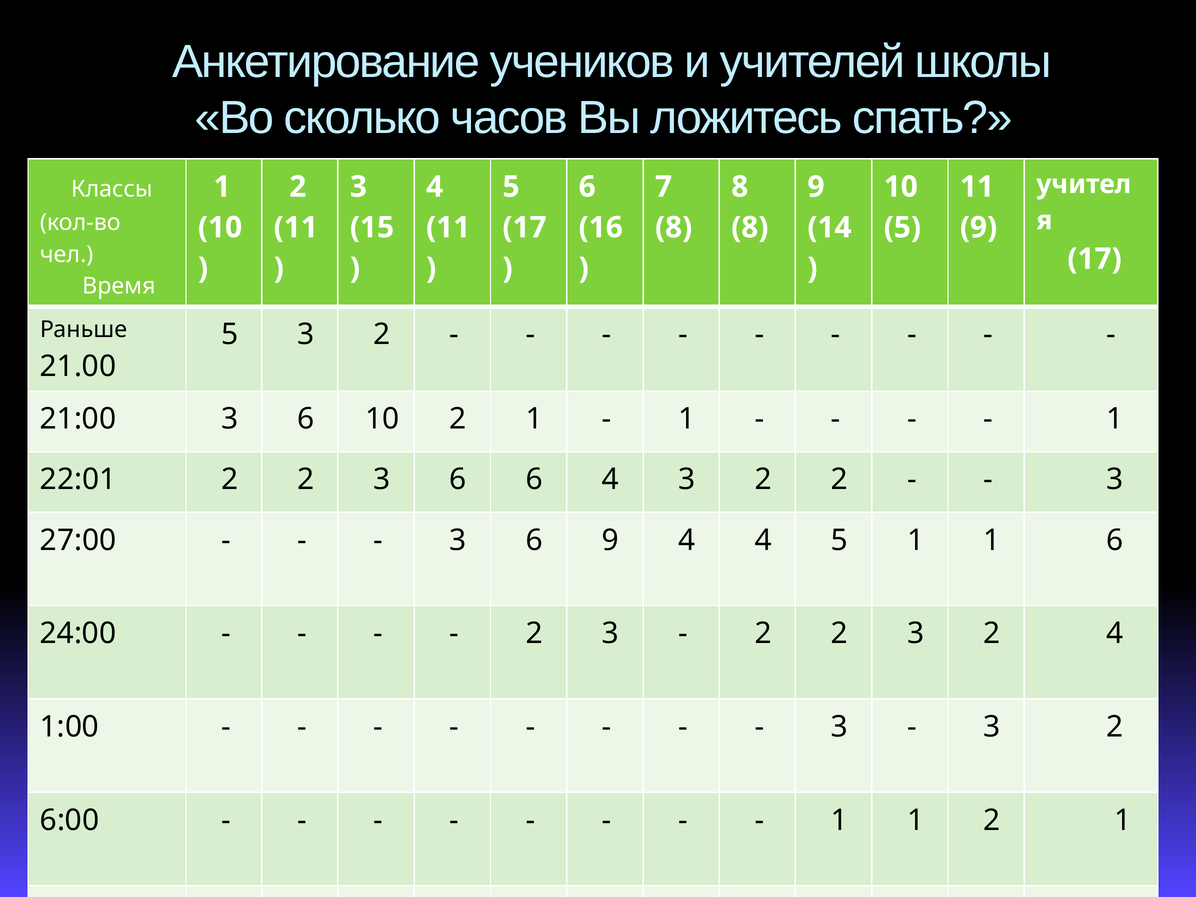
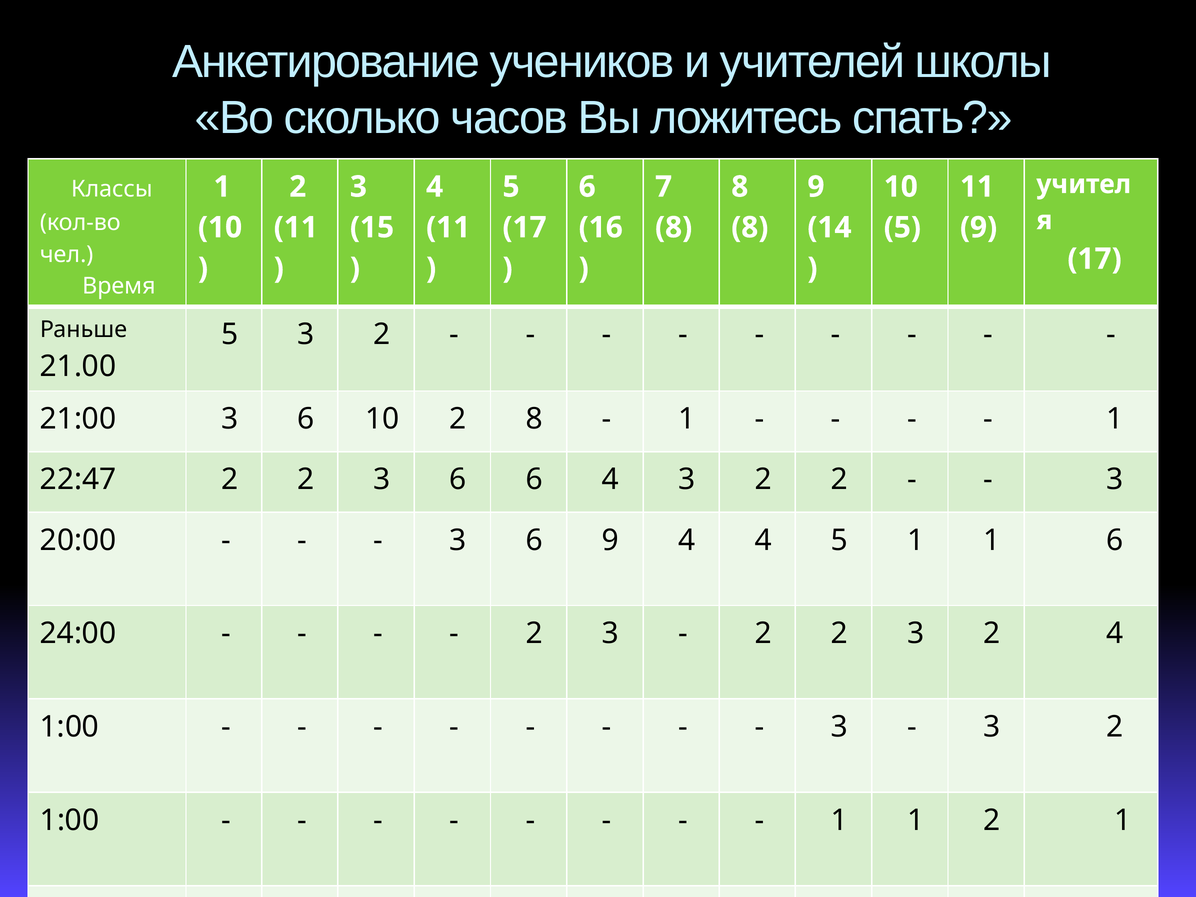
10 2 1: 1 -> 8
22:01: 22:01 -> 22:47
27:00: 27:00 -> 20:00
6:00 at (70, 820): 6:00 -> 1:00
